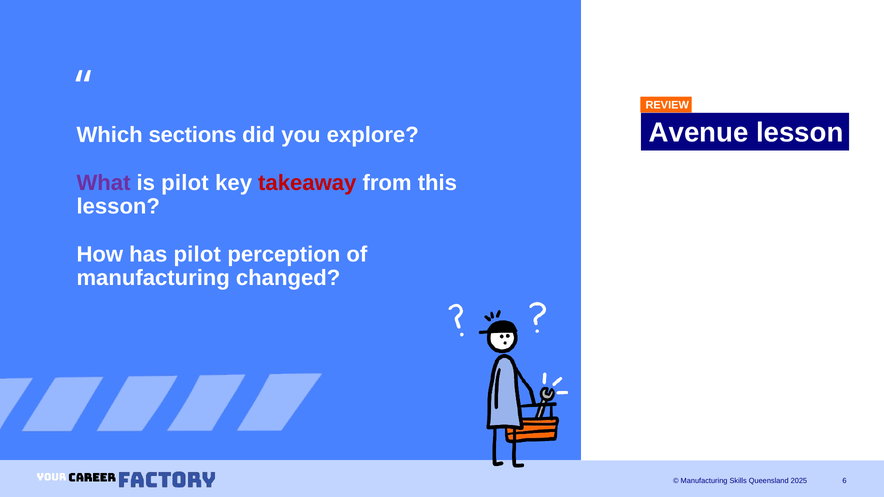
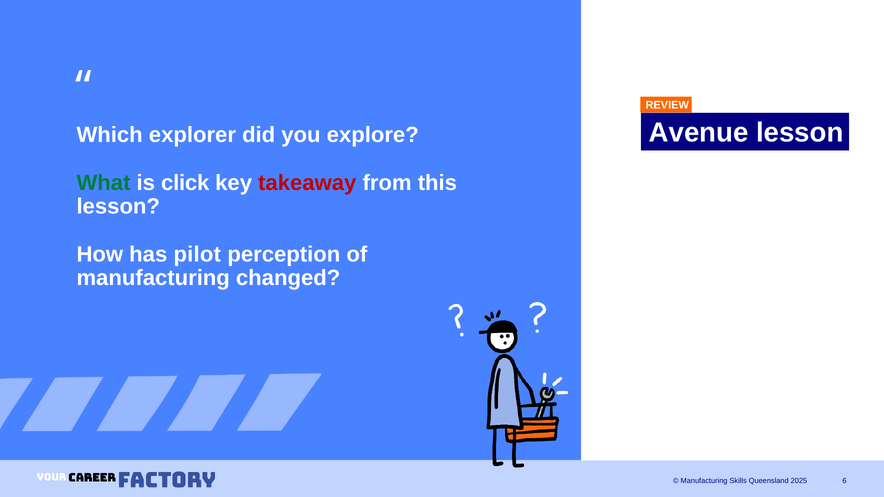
sections: sections -> explorer
What colour: purple -> green
is pilot: pilot -> click
